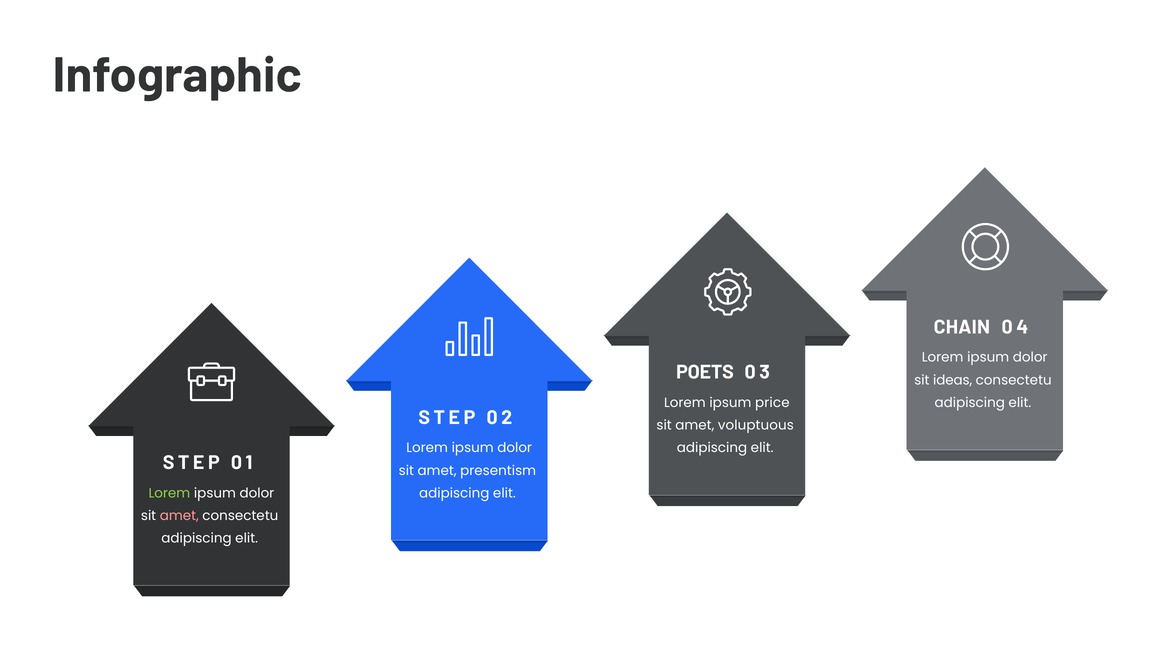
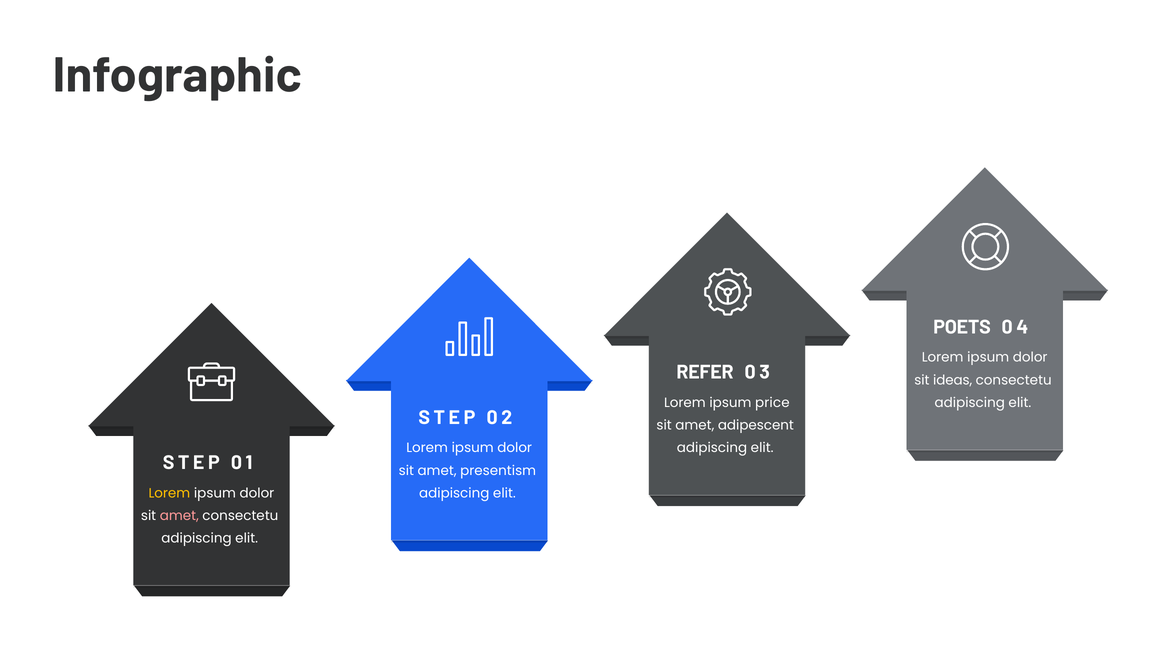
CHAIN: CHAIN -> POETS
POETS: POETS -> REFER
voluptuous: voluptuous -> adipescent
Lorem at (169, 493) colour: light green -> yellow
